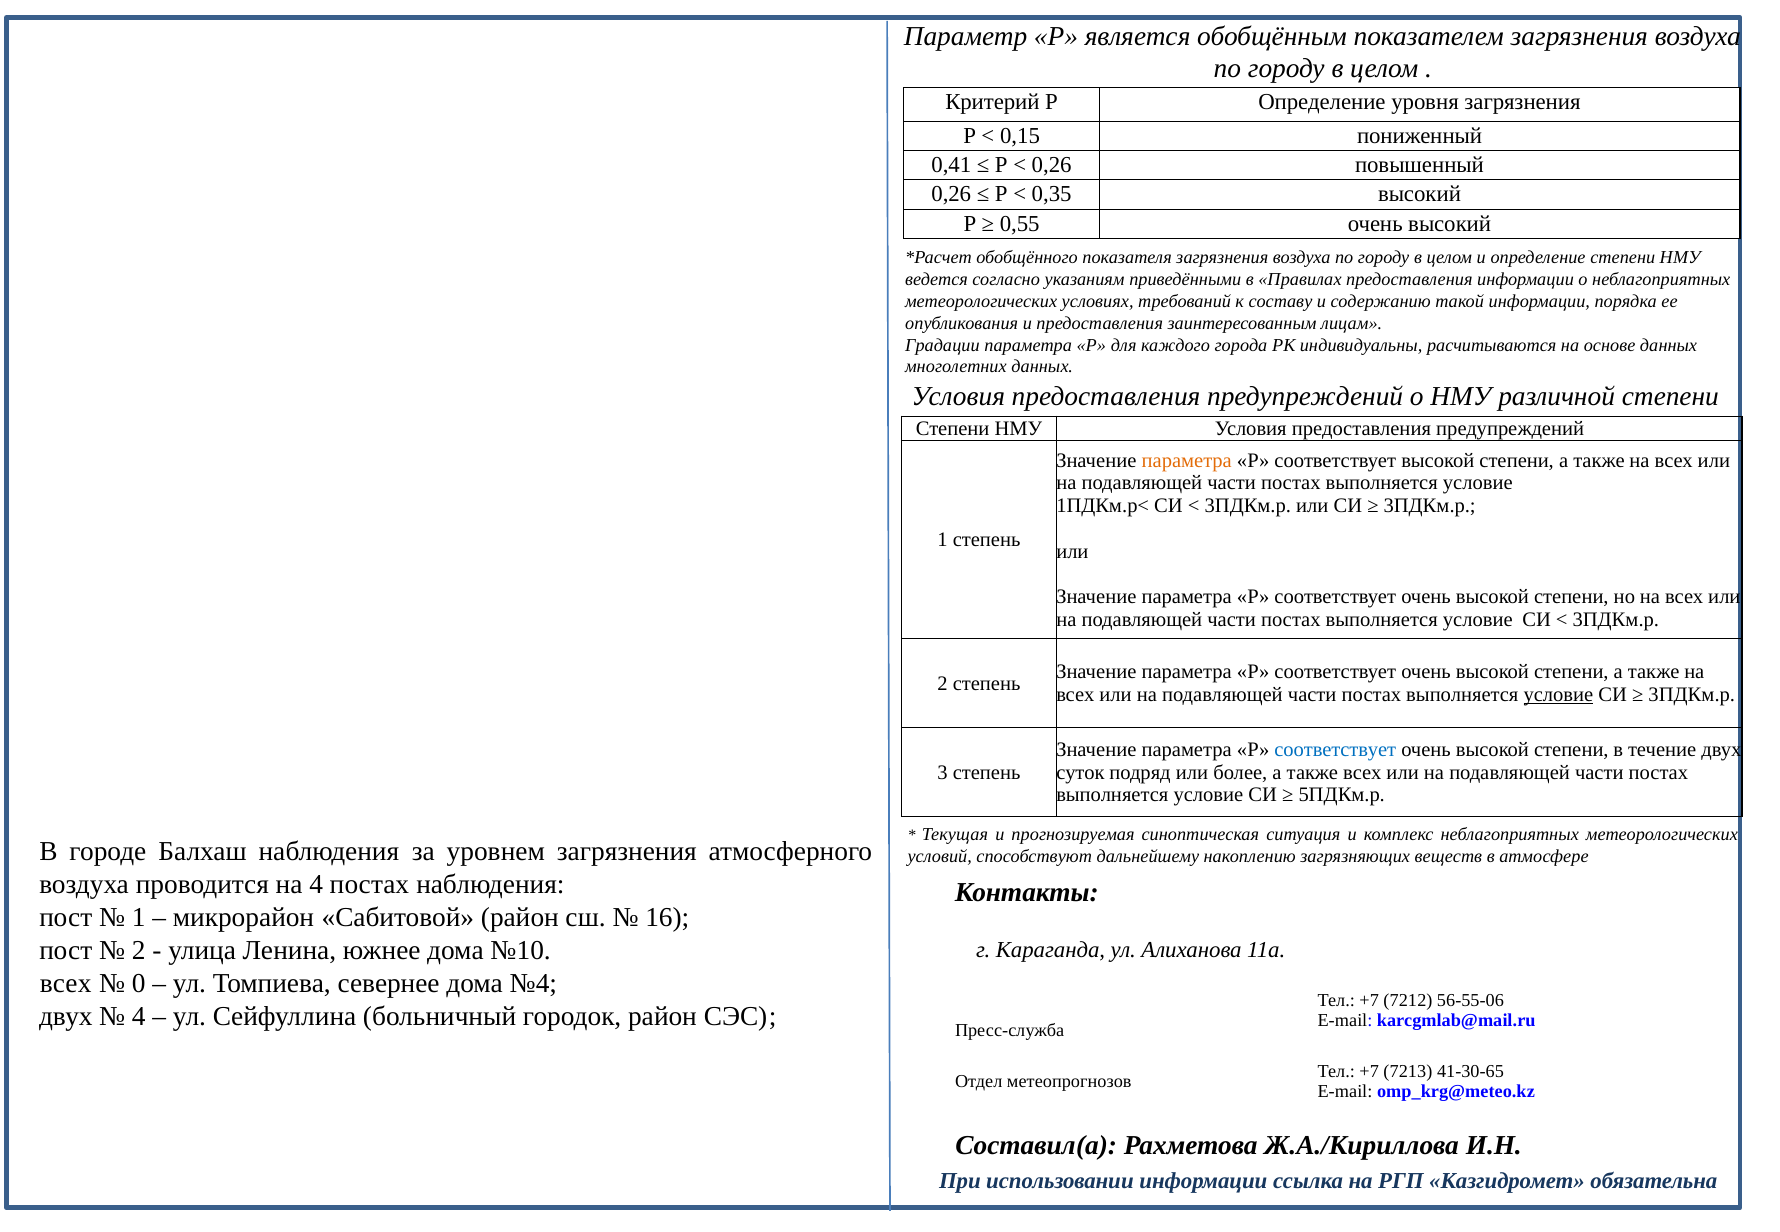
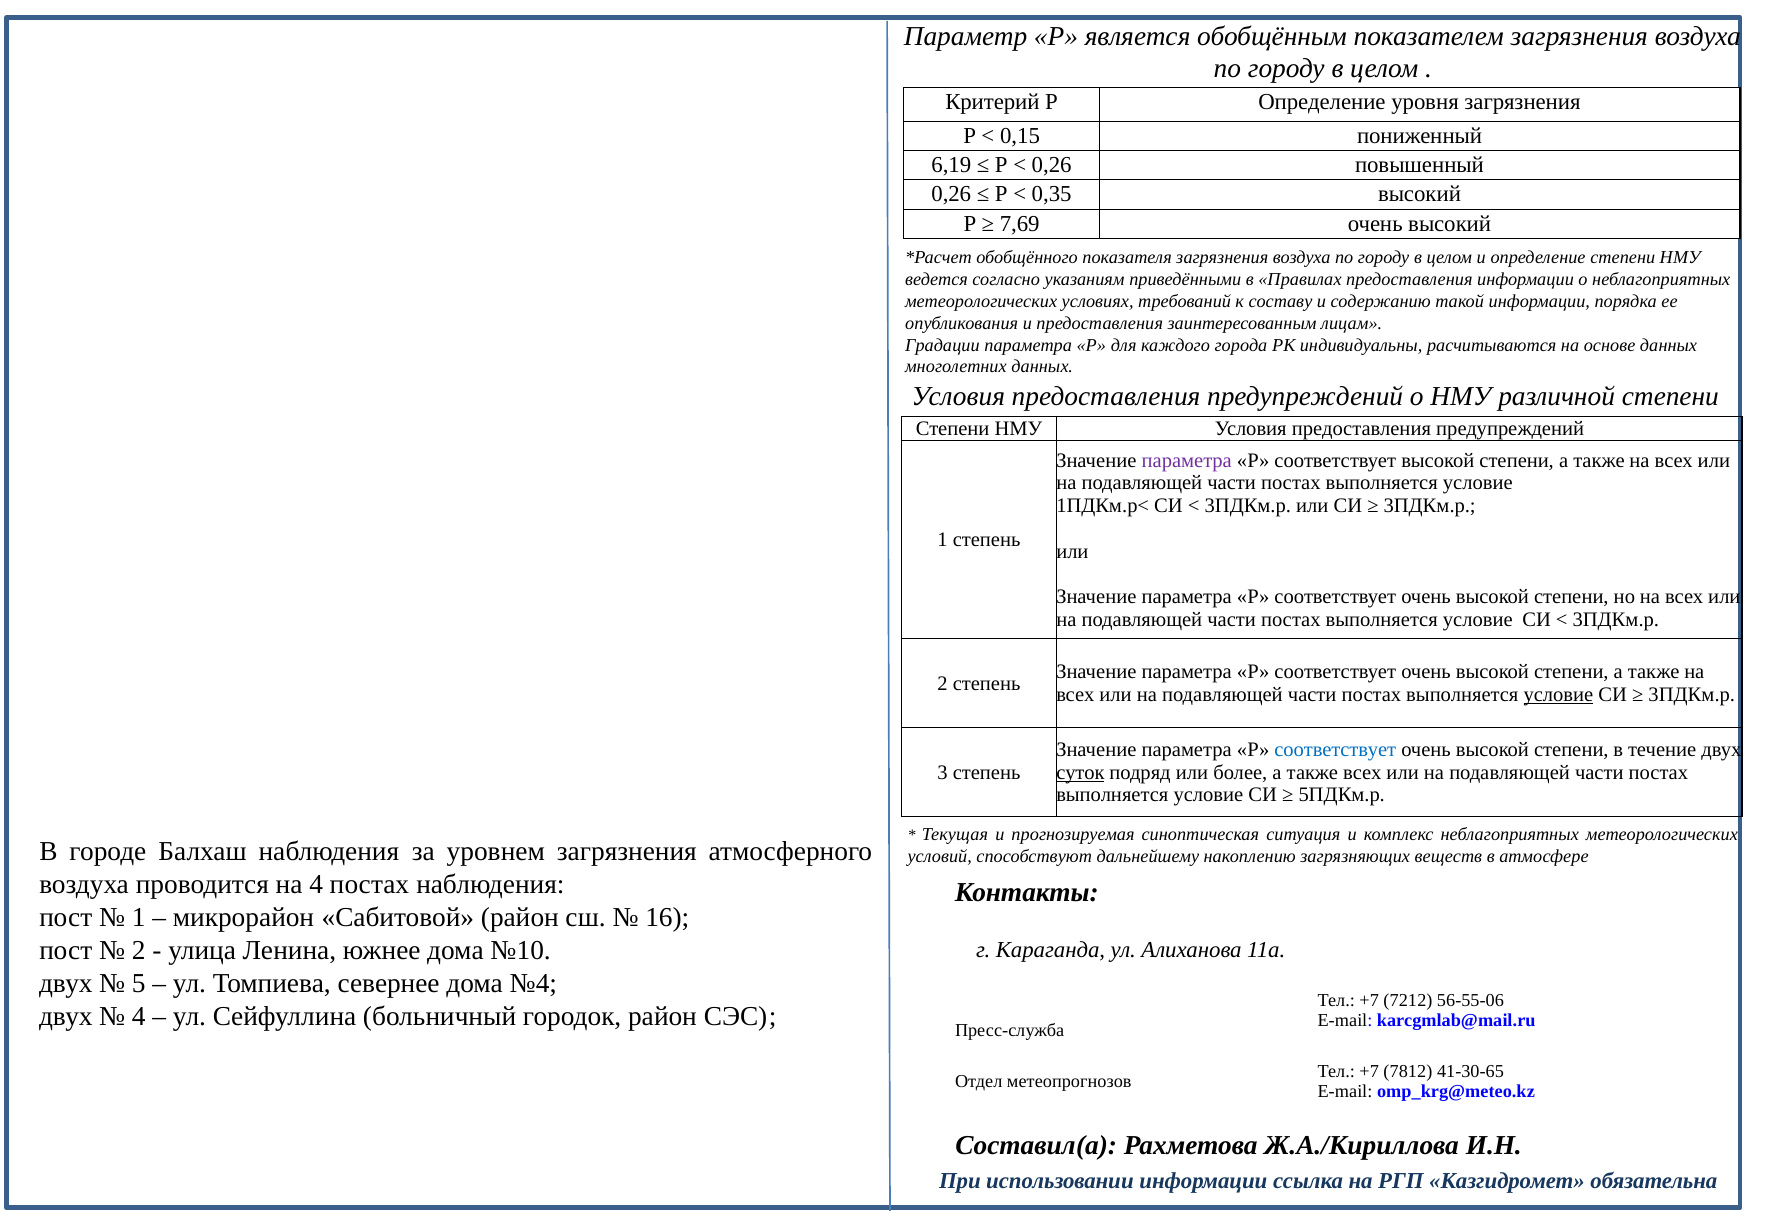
0,41: 0,41 -> 6,19
0,55: 0,55 -> 7,69
параметра at (1187, 460) colour: orange -> purple
суток underline: none -> present
всех at (66, 984): всех -> двух
0: 0 -> 5
7213: 7213 -> 7812
